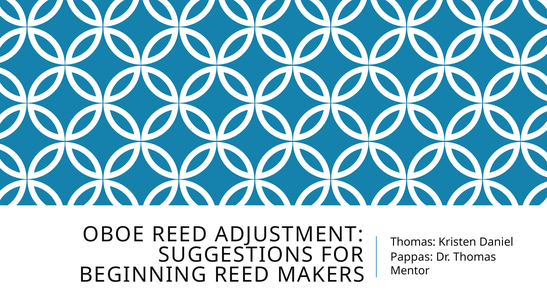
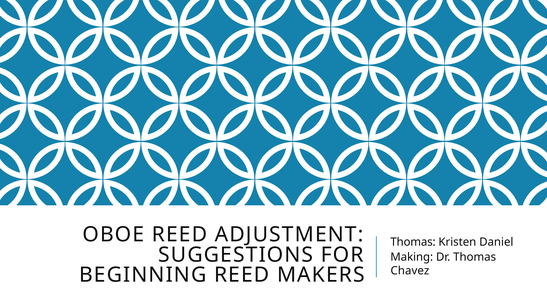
Pappas: Pappas -> Making
Mentor: Mentor -> Chavez
